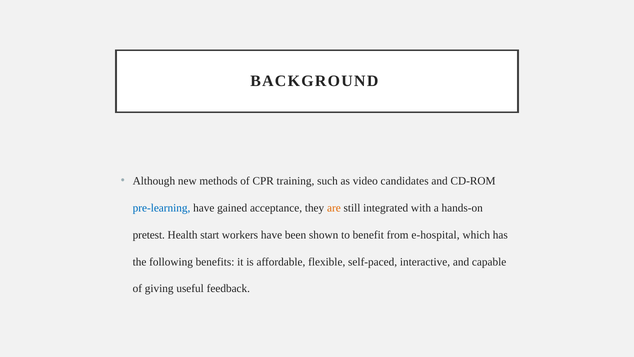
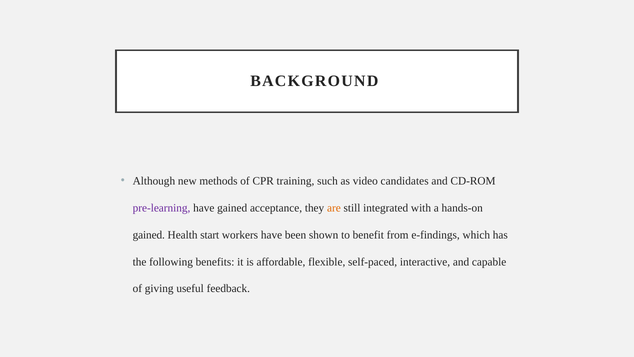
pre-learning colour: blue -> purple
pretest at (149, 235): pretest -> gained
e-hospital: e-hospital -> e-findings
